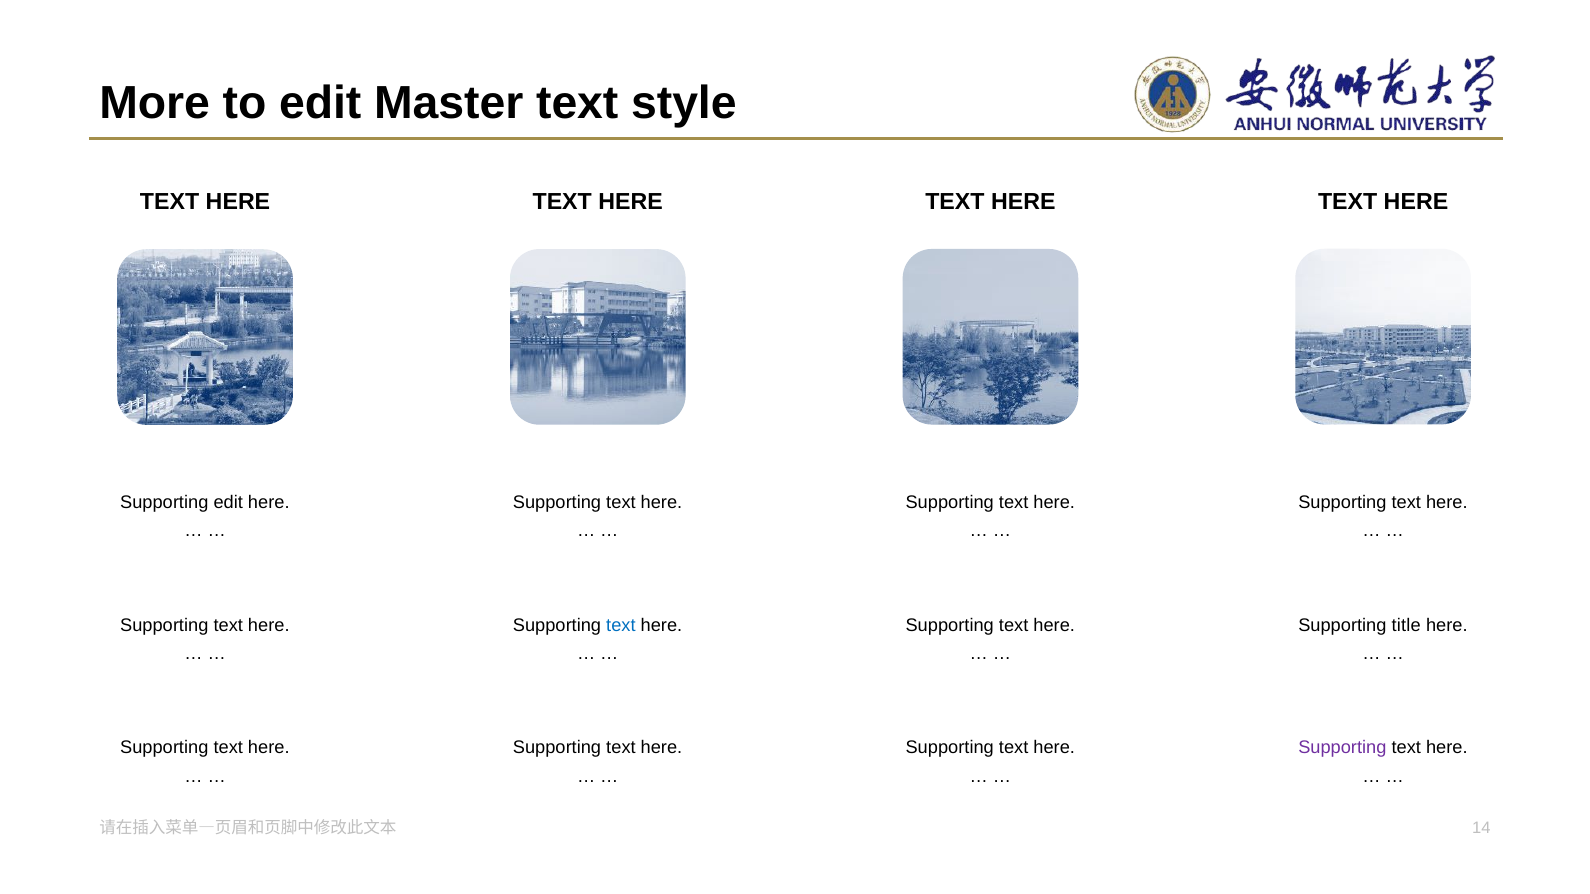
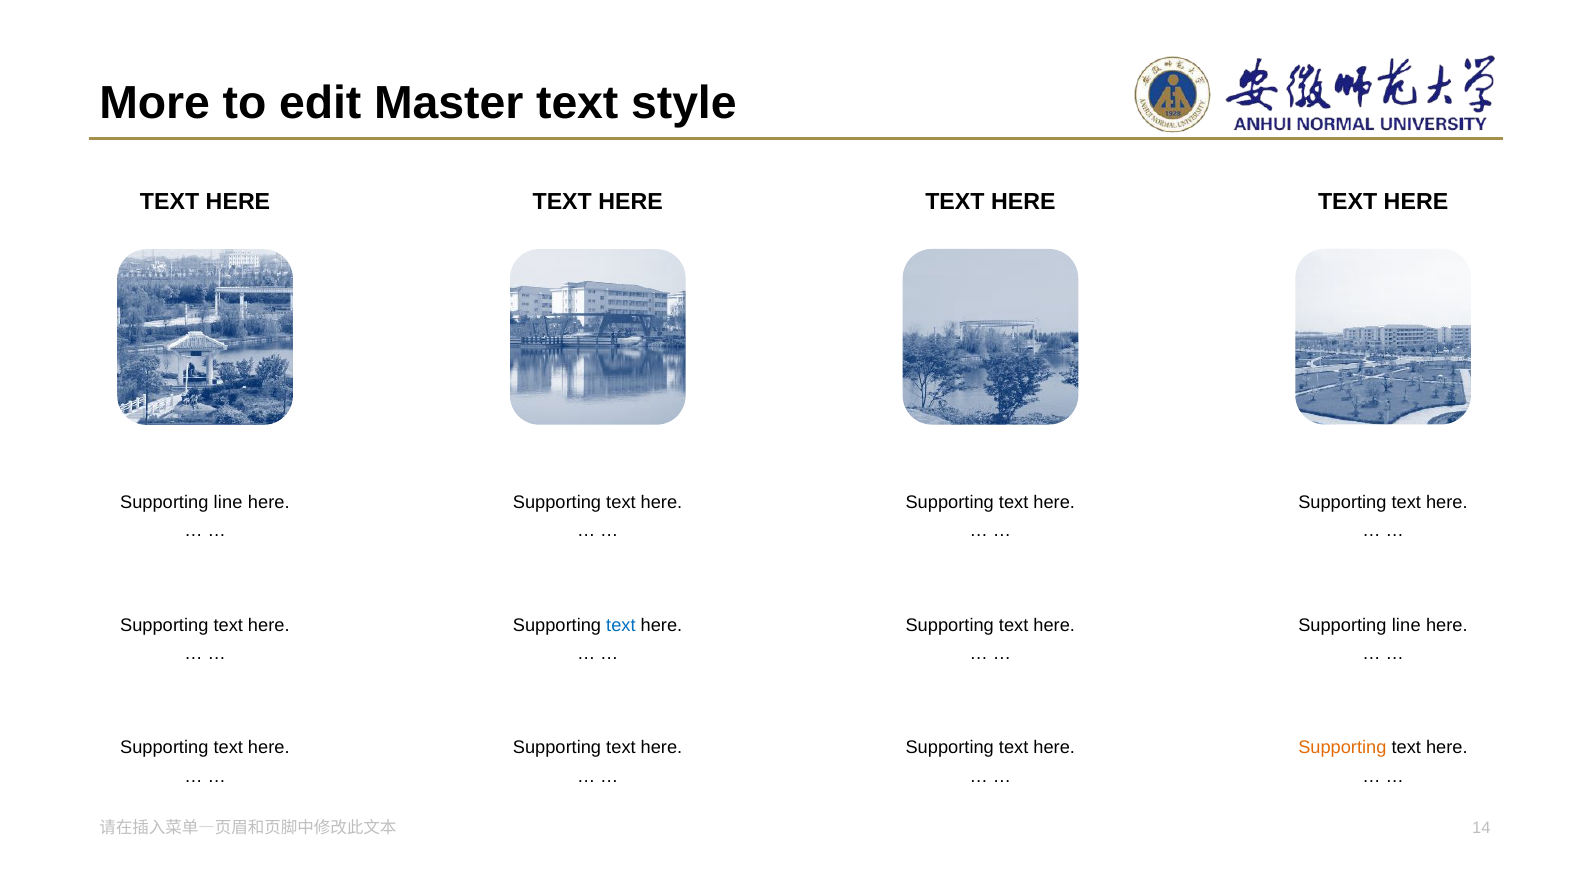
edit at (228, 503): edit -> line
title at (1406, 625): title -> line
Supporting at (1342, 748) colour: purple -> orange
